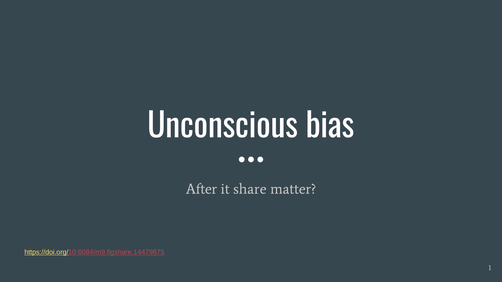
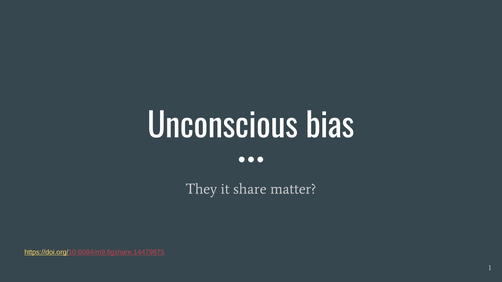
After: After -> They
